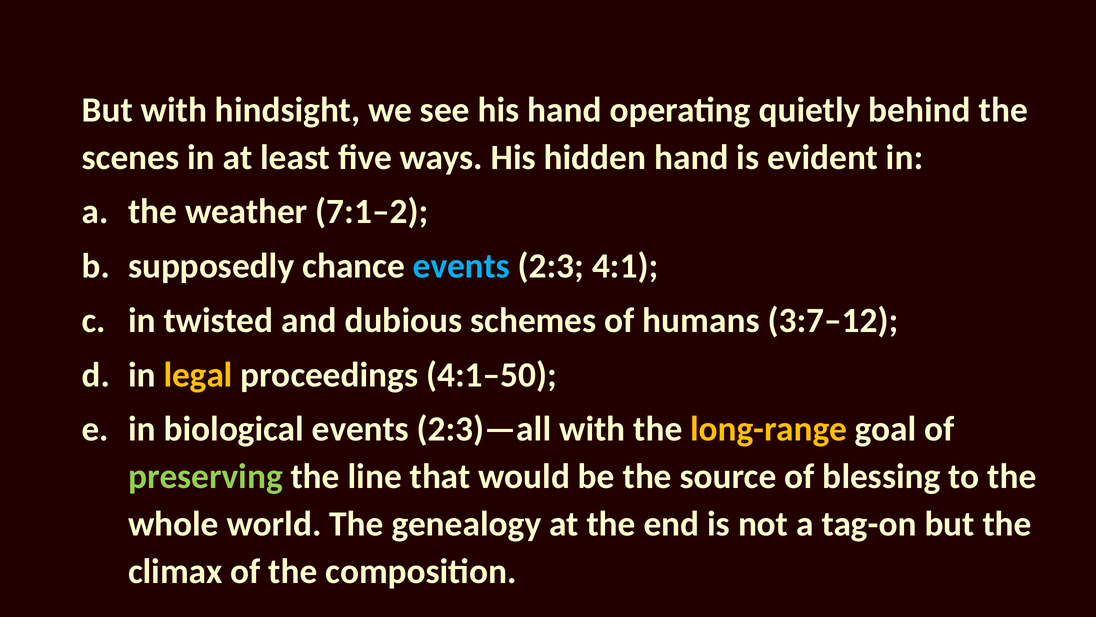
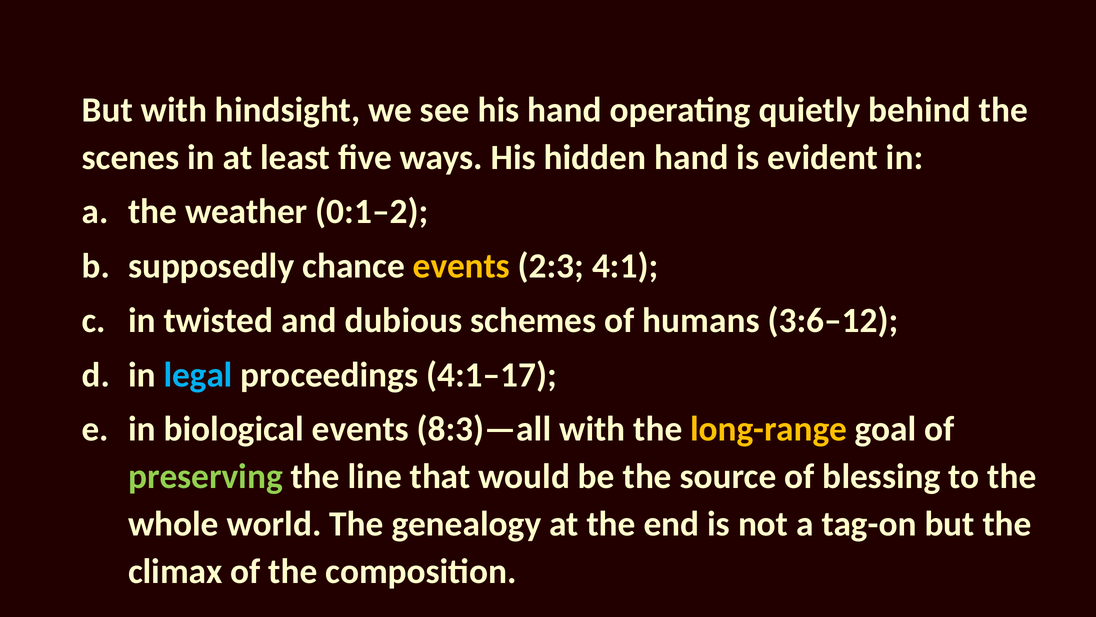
7:1–2: 7:1–2 -> 0:1–2
events at (461, 266) colour: light blue -> yellow
3:7–12: 3:7–12 -> 3:6–12
legal colour: yellow -> light blue
4:1–50: 4:1–50 -> 4:1–17
2:3)—all: 2:3)—all -> 8:3)—all
